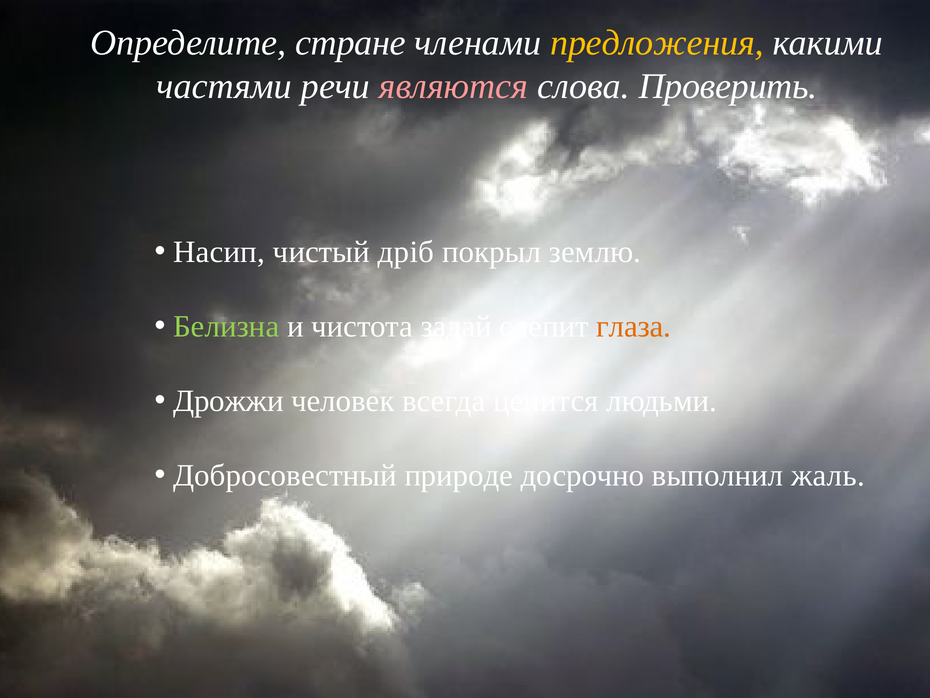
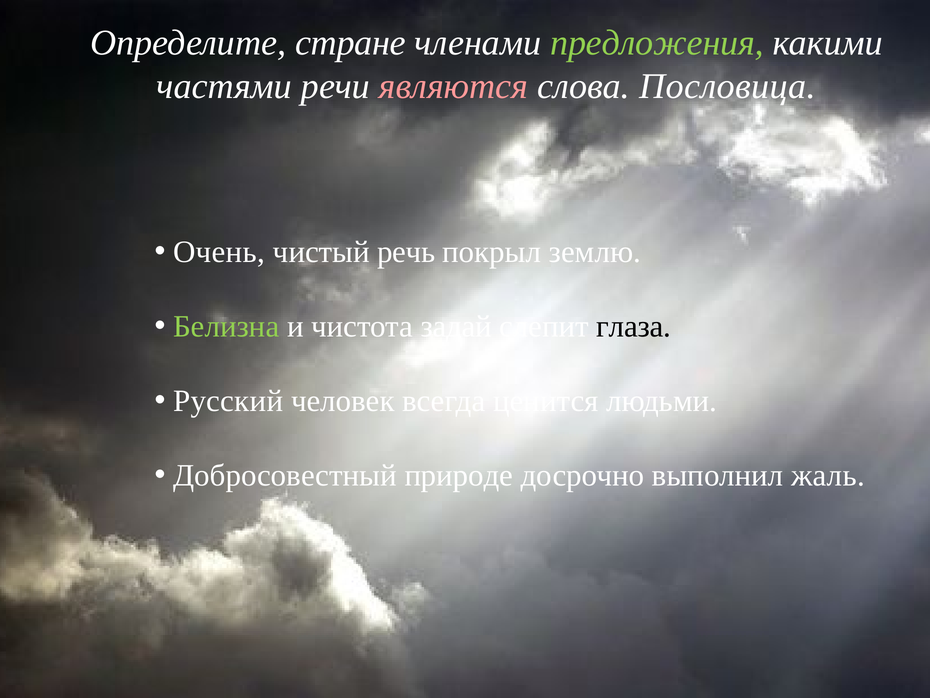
предложения colour: yellow -> light green
Проверить: Проверить -> Пословица
Насип: Насип -> Очень
дріб: дріб -> речь
глаза colour: orange -> black
Дрожжи: Дрожжи -> Русский
